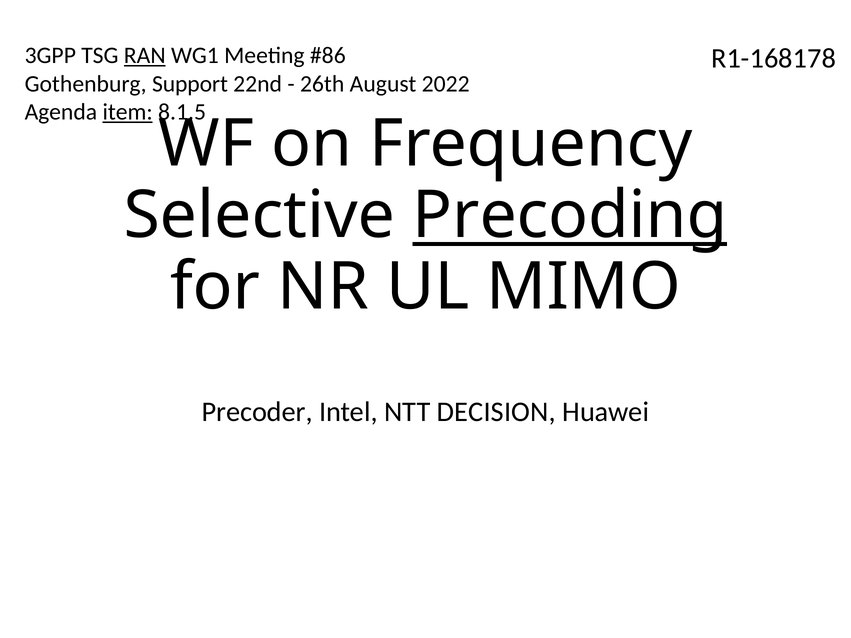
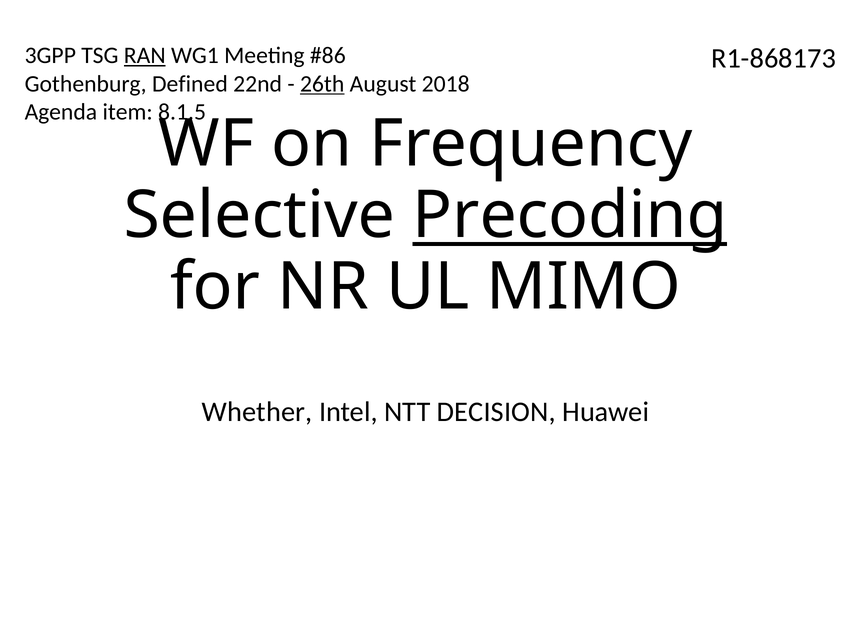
R1-168178: R1-168178 -> R1-868173
Support: Support -> Defined
26th underline: none -> present
2022: 2022 -> 2018
item underline: present -> none
Precoder: Precoder -> Whether
